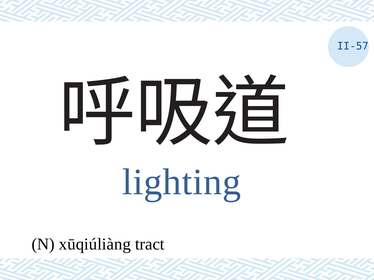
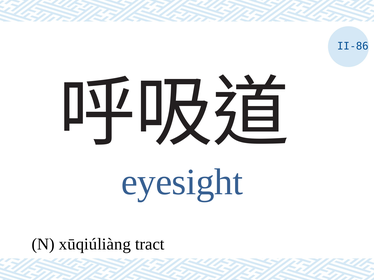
II-57: II-57 -> II-86
lighting: lighting -> eyesight
